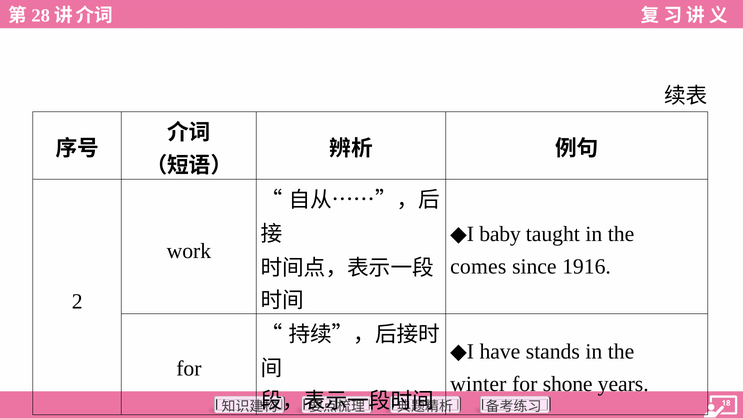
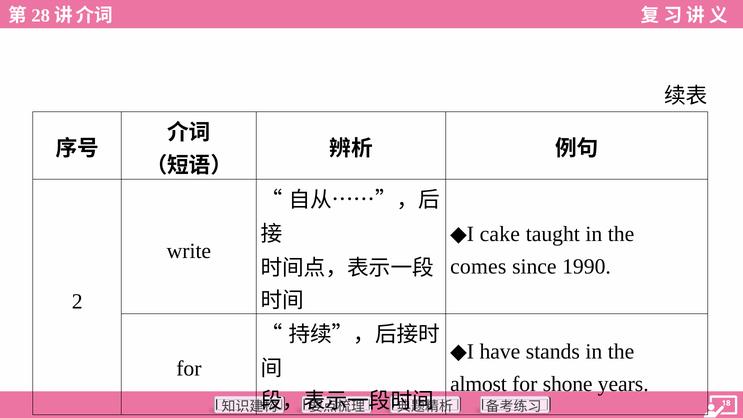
baby: baby -> cake
work: work -> write
1916: 1916 -> 1990
winter: winter -> almost
